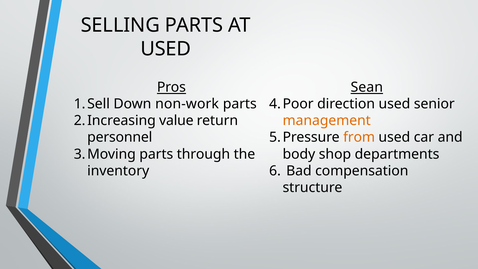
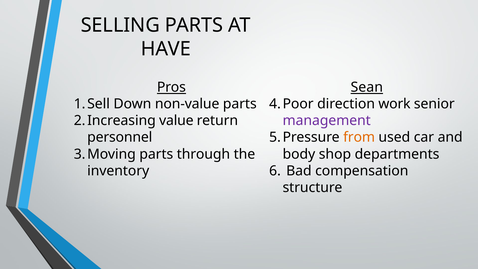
USED at (166, 49): USED -> HAVE
non-work: non-work -> non-value
direction used: used -> work
management colour: orange -> purple
